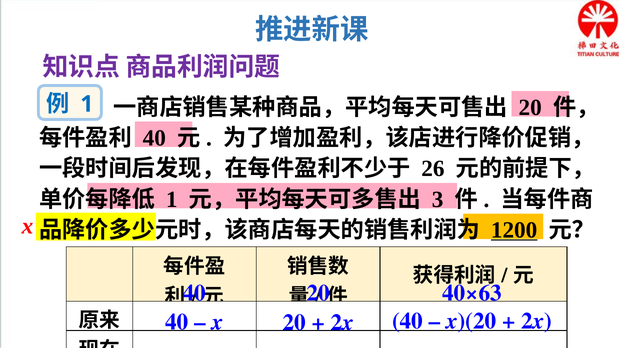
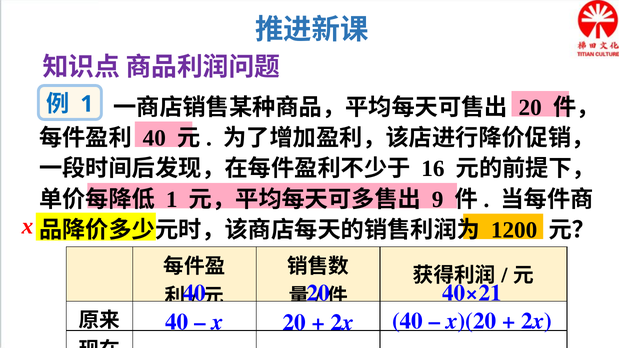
26: 26 -> 16
3: 3 -> 9
1200 underline: present -> none
40×63: 40×63 -> 40×21
